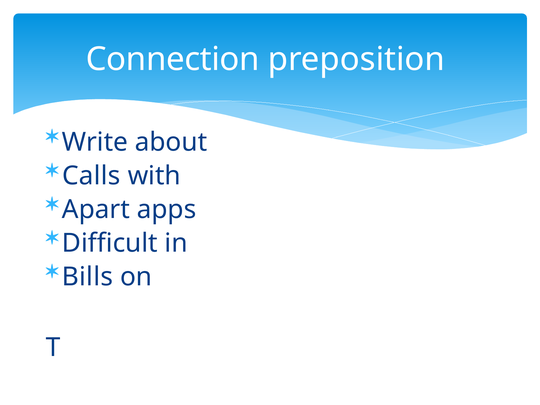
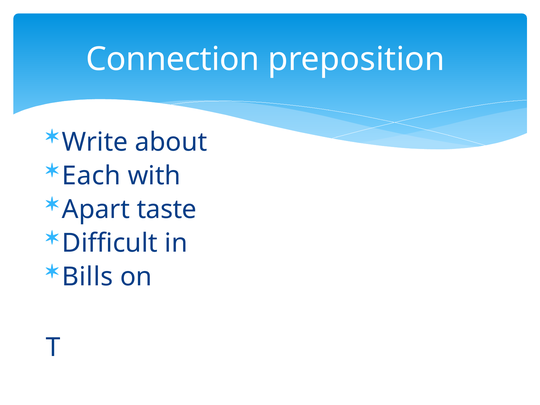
Calls: Calls -> Each
apps: apps -> taste
